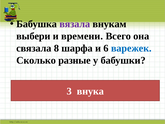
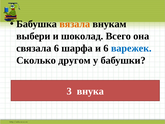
вязала colour: purple -> orange
времени: времени -> шоколад
связала 8: 8 -> 6
разные: разные -> другом
